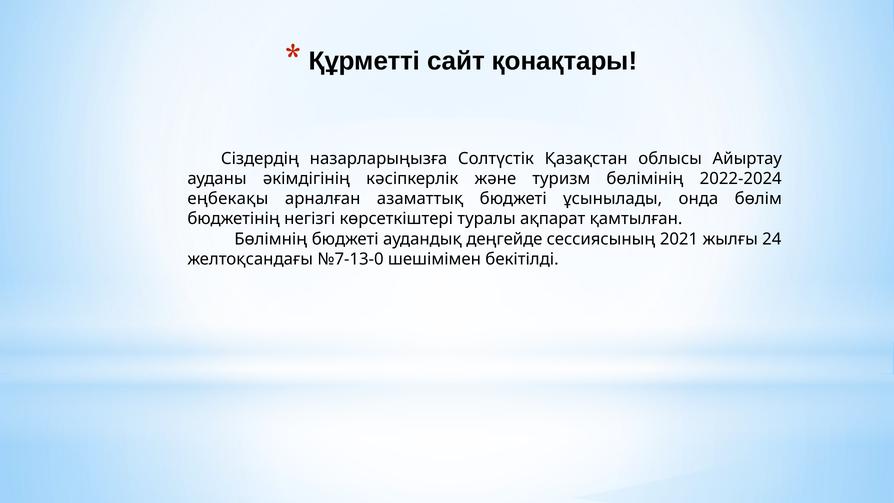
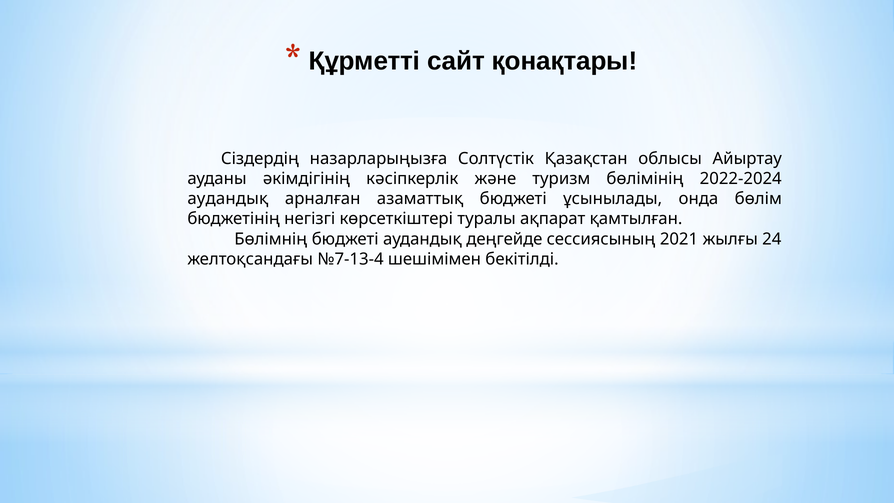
еңбекақы at (228, 199): еңбекақы -> аудандық
№7-13-0: №7-13-0 -> №7-13-4
